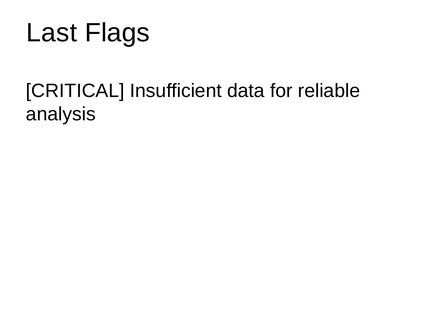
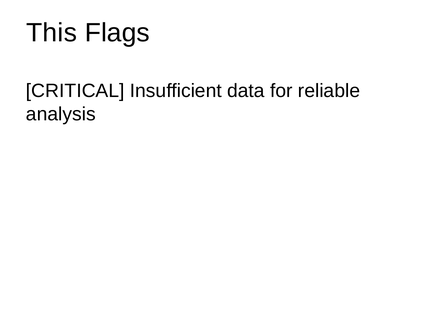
Last: Last -> This
